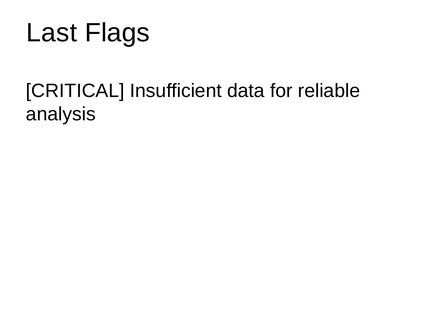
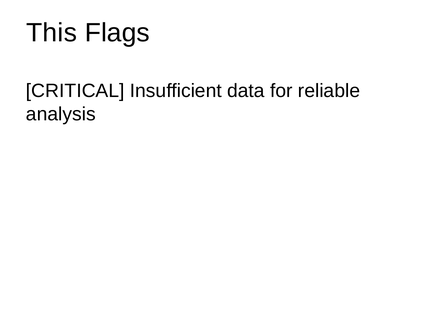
Last: Last -> This
